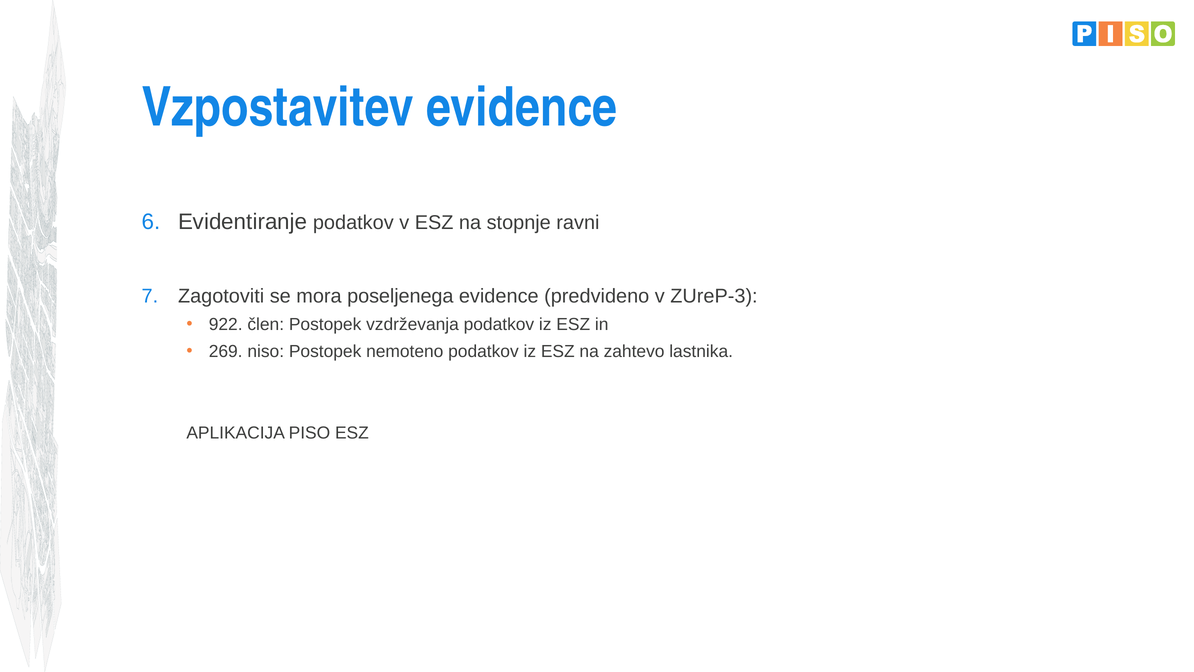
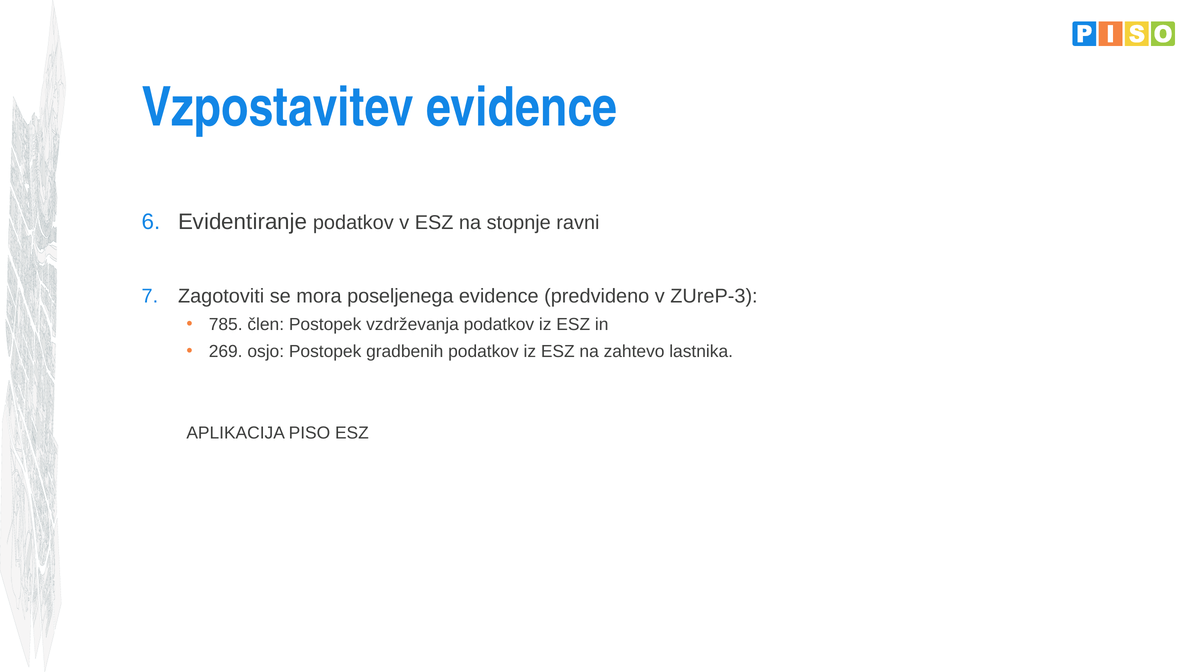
922: 922 -> 785
niso: niso -> osjo
nemoteno: nemoteno -> gradbenih
